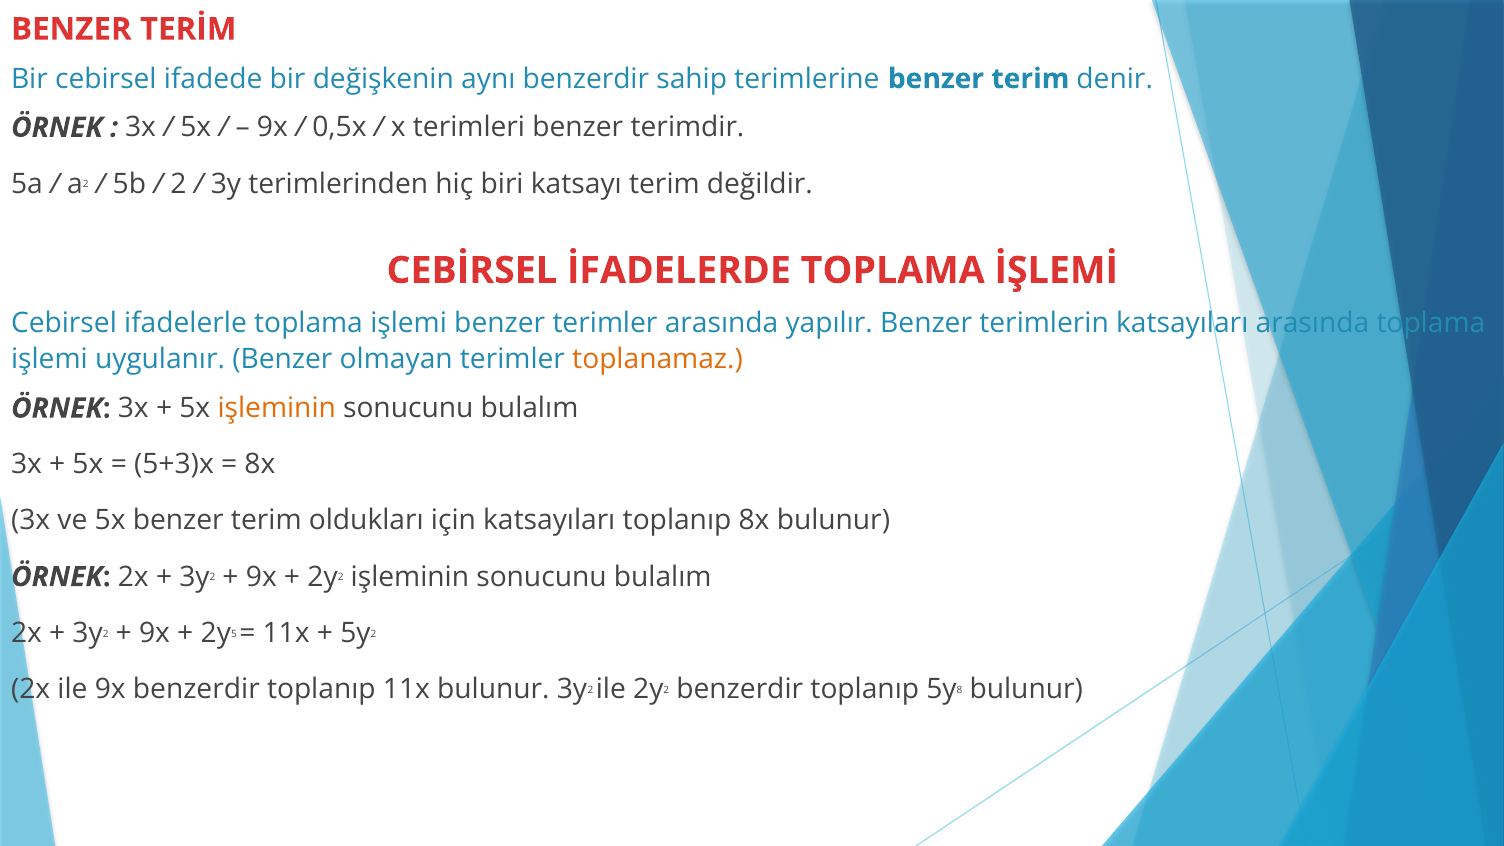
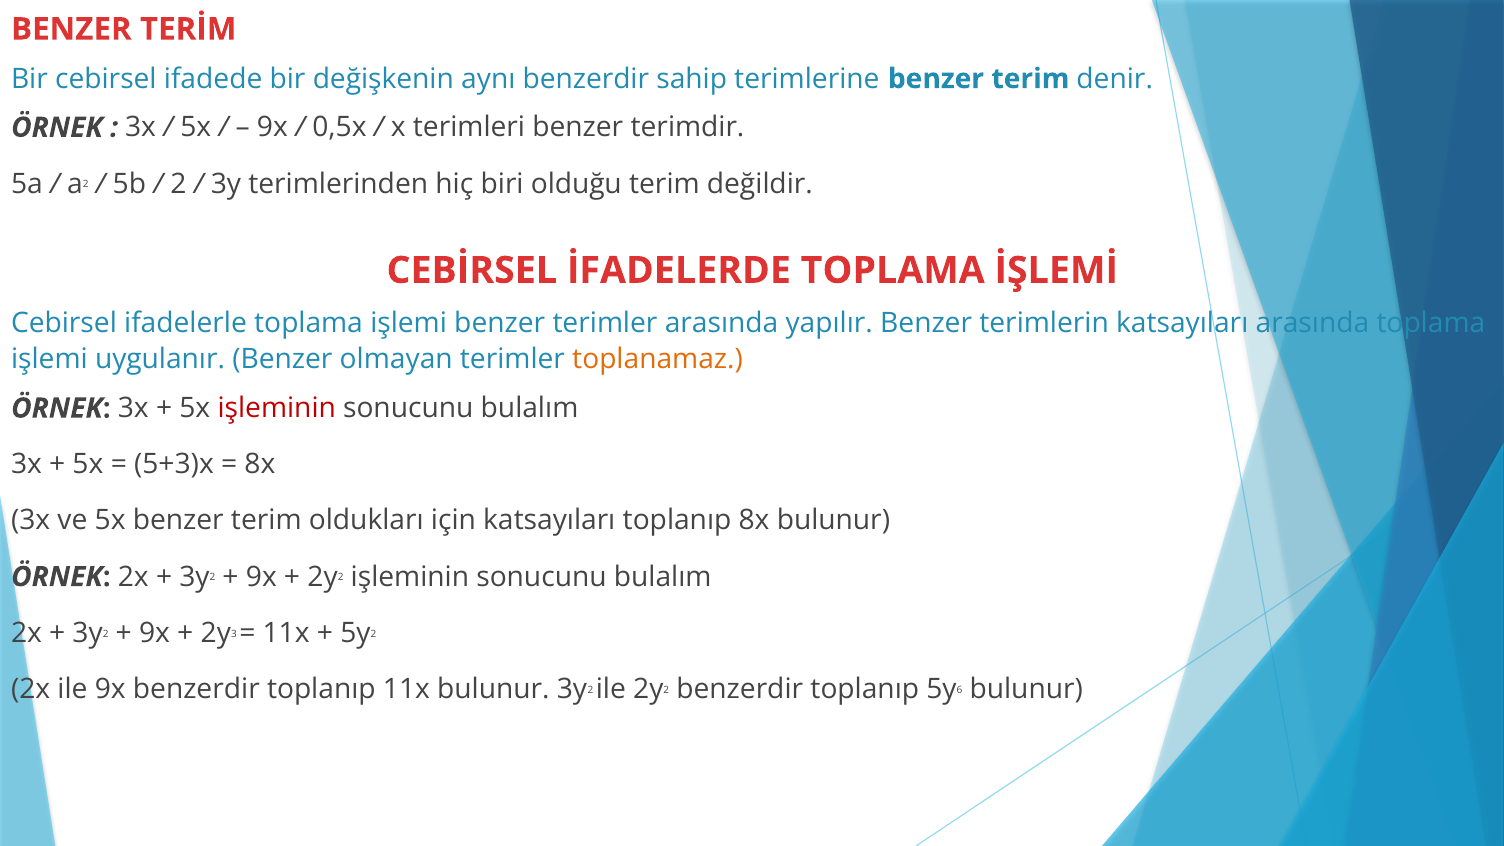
katsayı: katsayı -> olduğu
işleminin at (277, 408) colour: orange -> red
5: 5 -> 3
8: 8 -> 6
